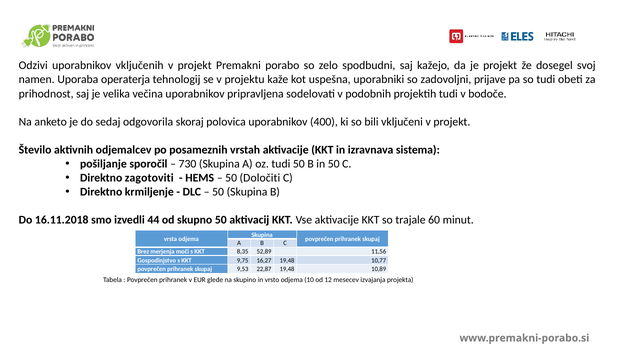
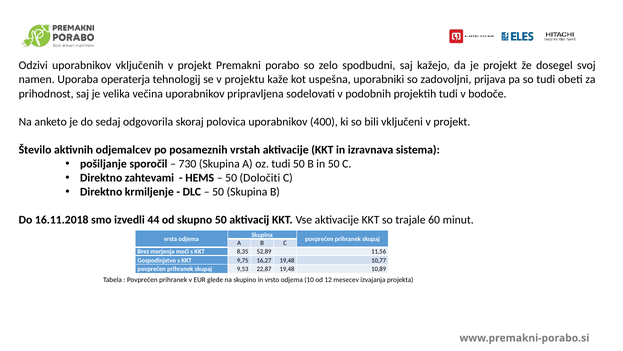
prijave: prijave -> prijava
zagotoviti: zagotoviti -> zahtevami
